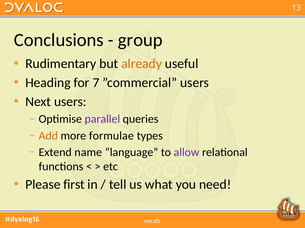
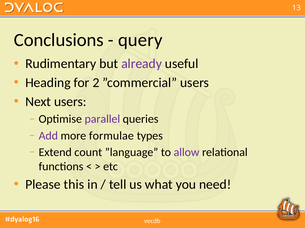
group: group -> query
already colour: orange -> purple
7: 7 -> 2
Add colour: orange -> purple
name: name -> count
first: first -> this
